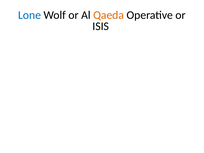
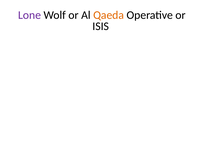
Lone colour: blue -> purple
